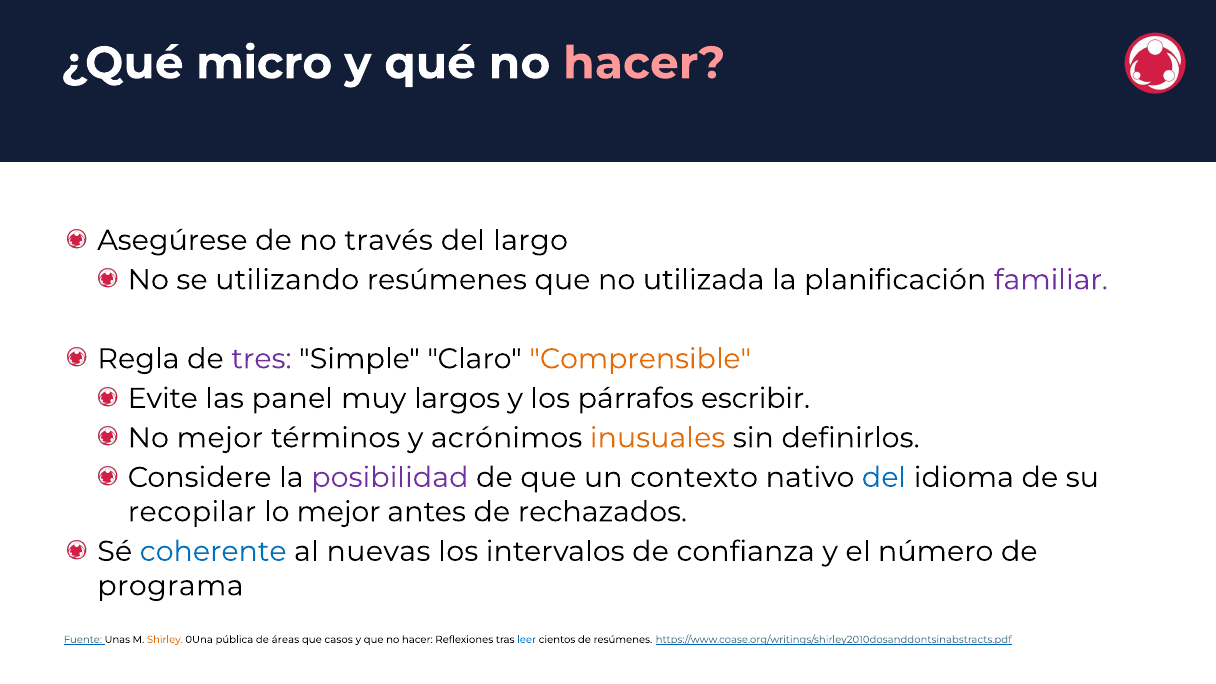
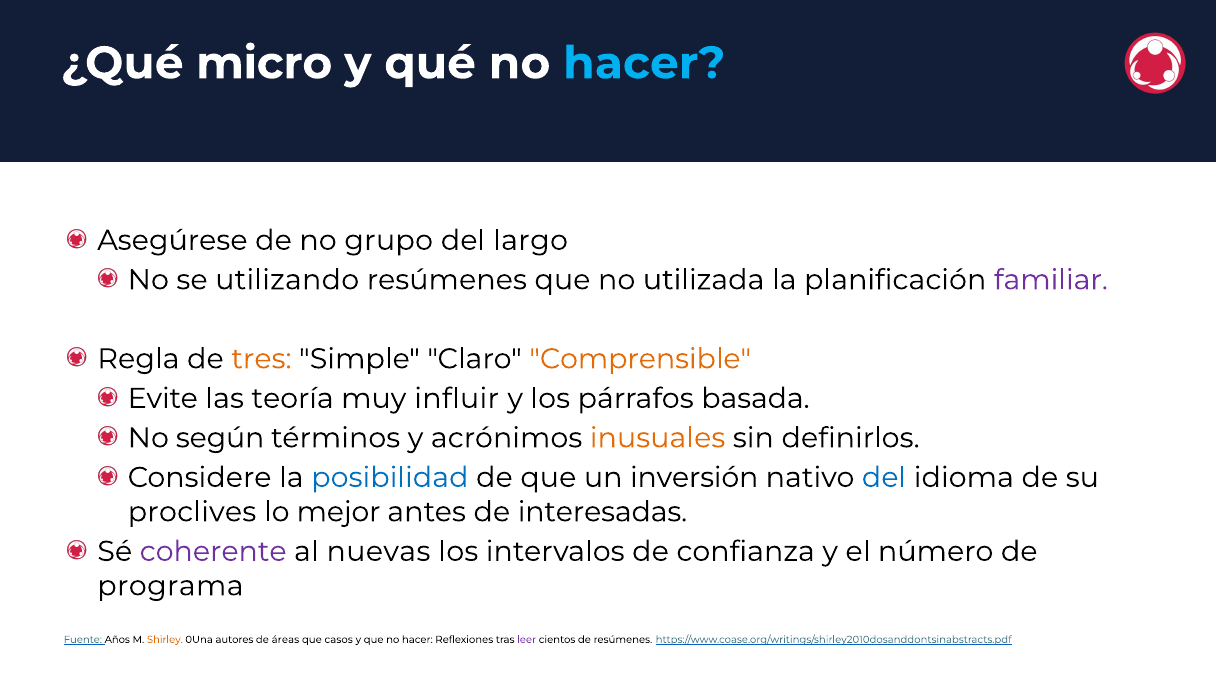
hacer at (644, 63) colour: pink -> light blue
través: través -> grupo
tres colour: purple -> orange
panel: panel -> teoría
largos: largos -> influir
escribir: escribir -> basada
No mejor: mejor -> según
posibilidad colour: purple -> blue
contexto: contexto -> inversión
recopilar: recopilar -> proclives
rechazados: rechazados -> interesadas
coherente colour: blue -> purple
Unas: Unas -> Años
pública: pública -> autores
leer colour: blue -> purple
